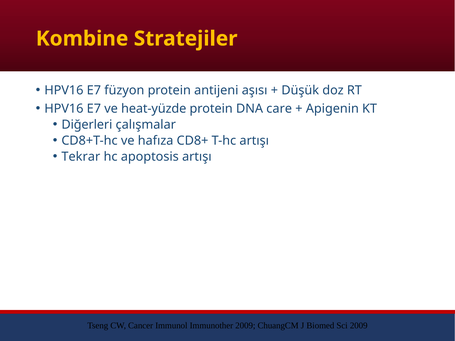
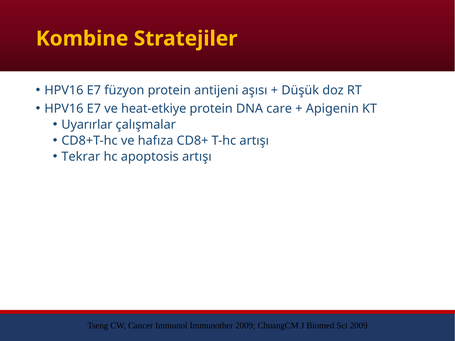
heat-yüzde: heat-yüzde -> heat-etkiye
Diğerleri: Diğerleri -> Uyarırlar
